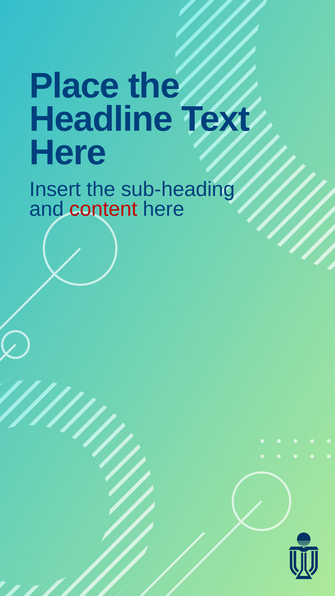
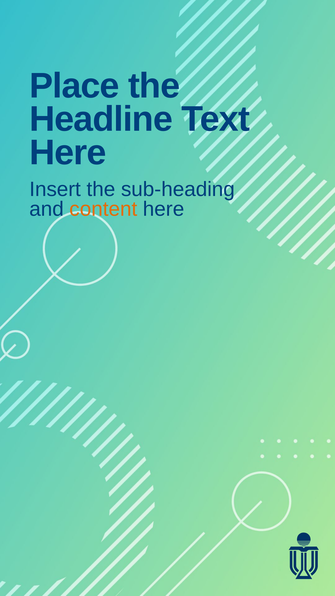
content colour: red -> orange
